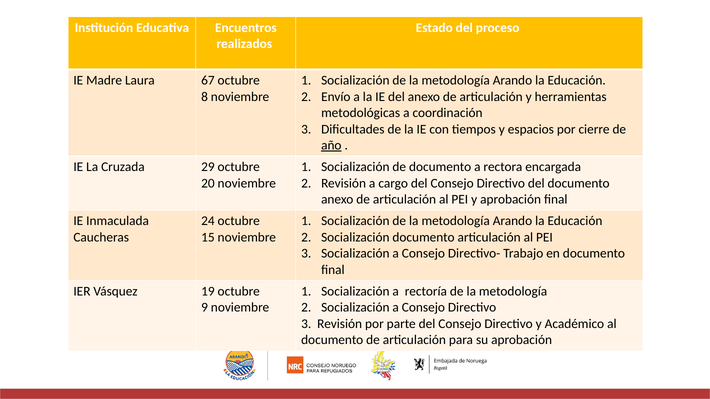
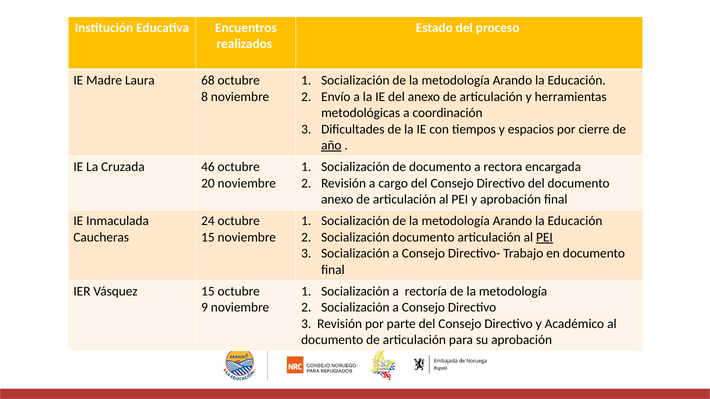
67: 67 -> 68
29: 29 -> 46
PEI at (544, 237) underline: none -> present
Vásquez 19: 19 -> 15
